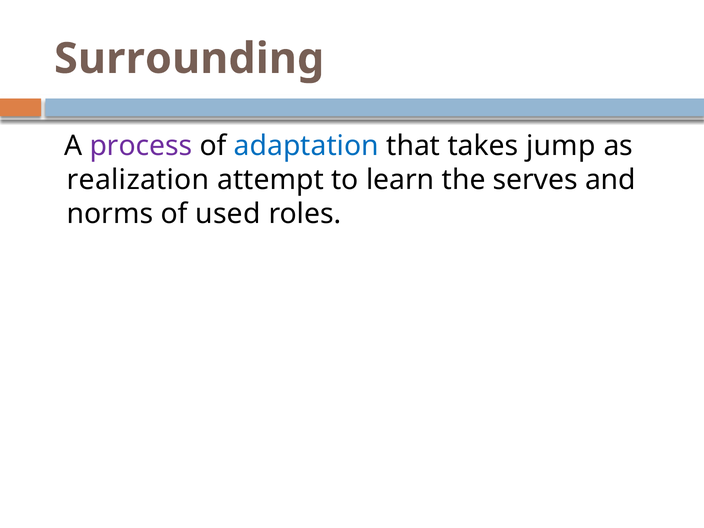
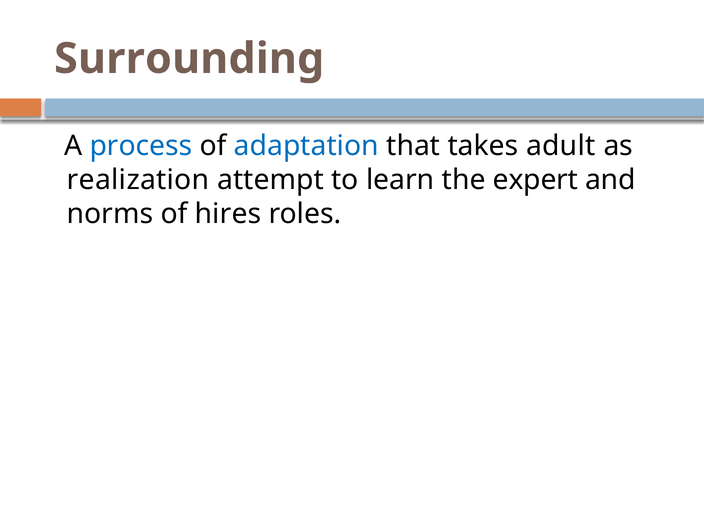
process colour: purple -> blue
jump: jump -> adult
serves: serves -> expert
used: used -> hires
